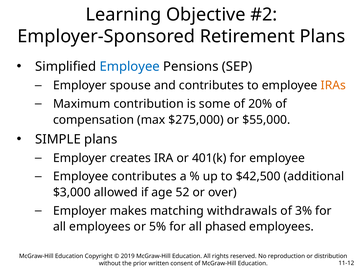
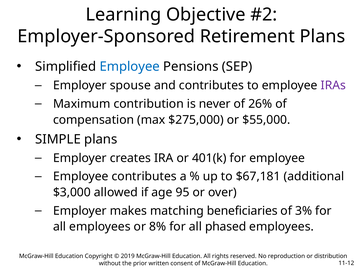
IRAs colour: orange -> purple
some: some -> never
20%: 20% -> 26%
$42,500: $42,500 -> $67,181
52: 52 -> 95
withdrawals: withdrawals -> beneficiaries
5%: 5% -> 8%
